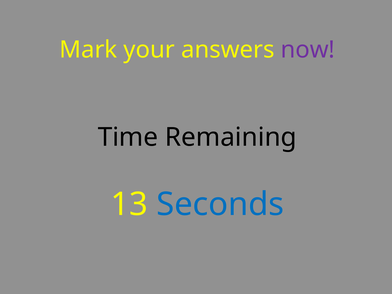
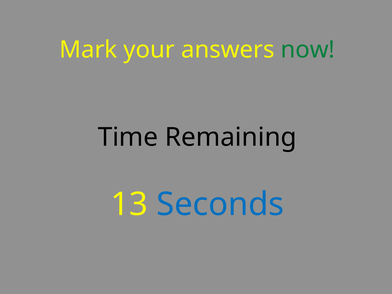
now colour: purple -> green
